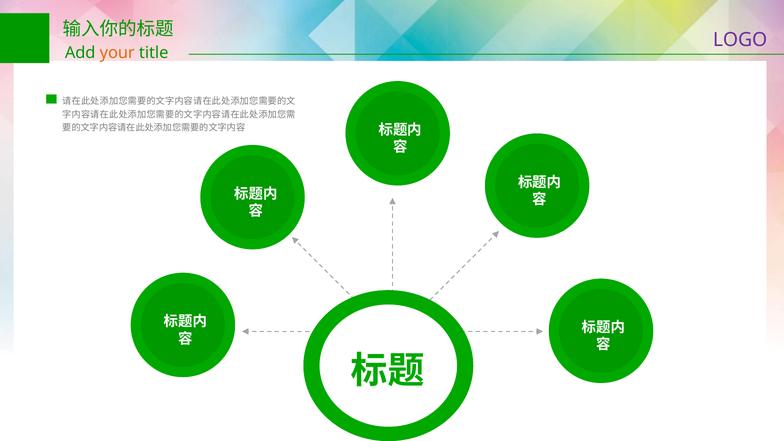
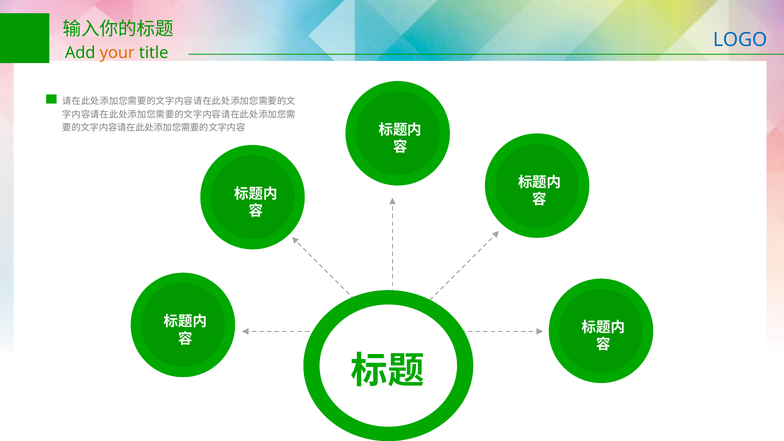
LOGO colour: purple -> blue
